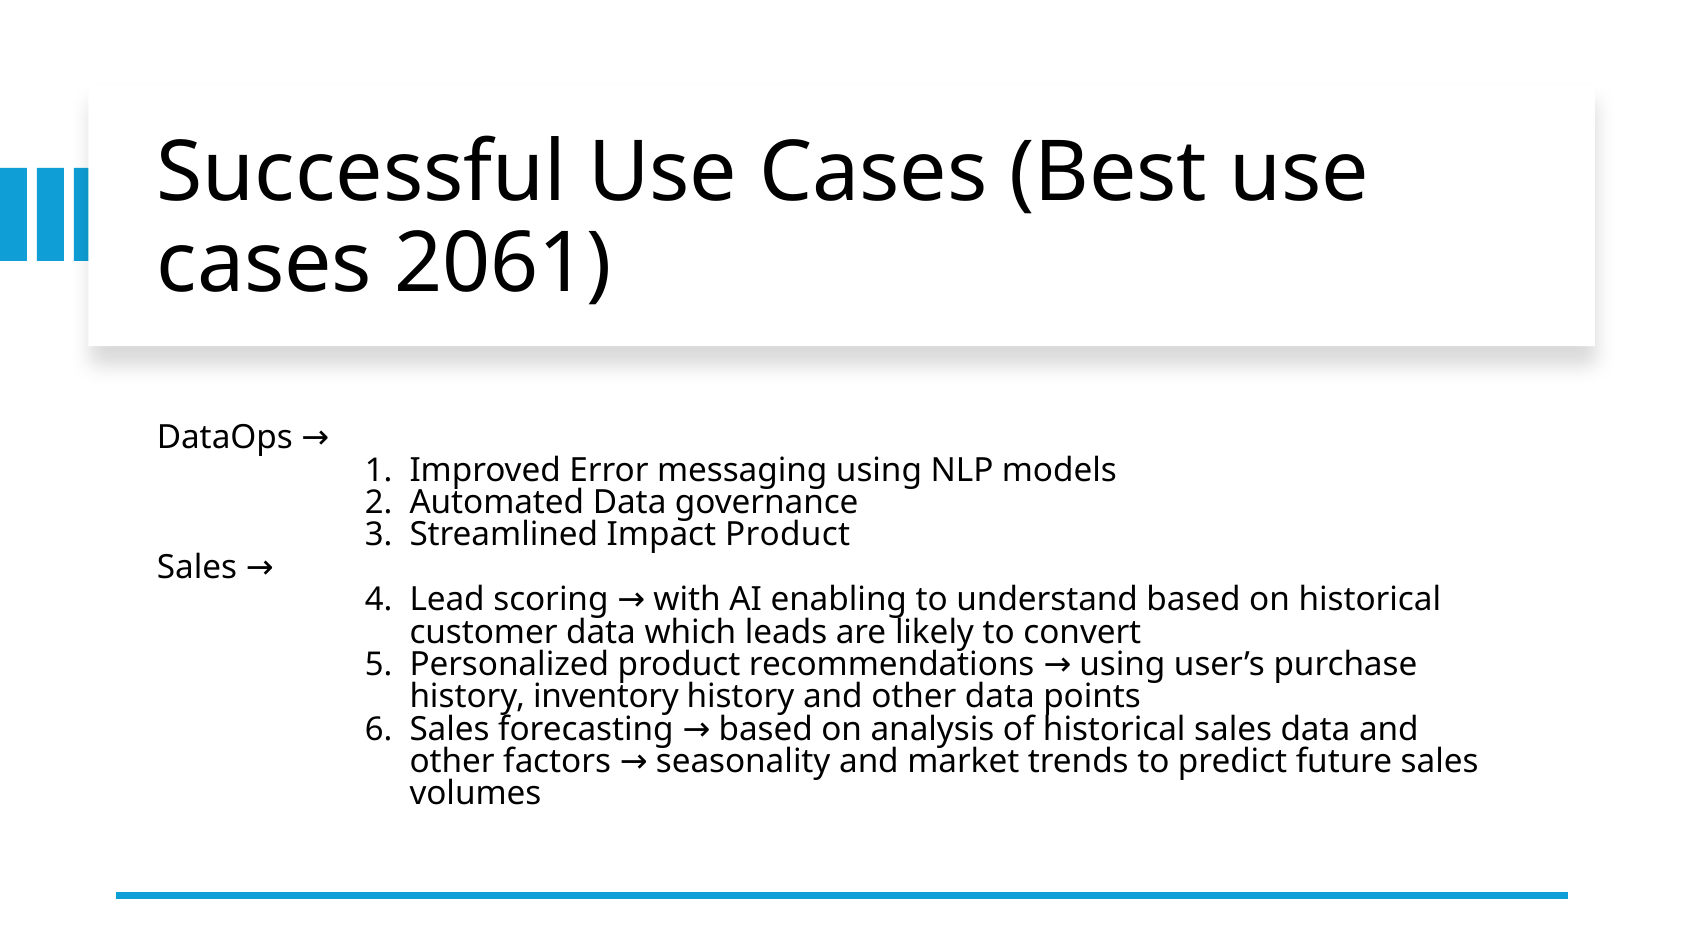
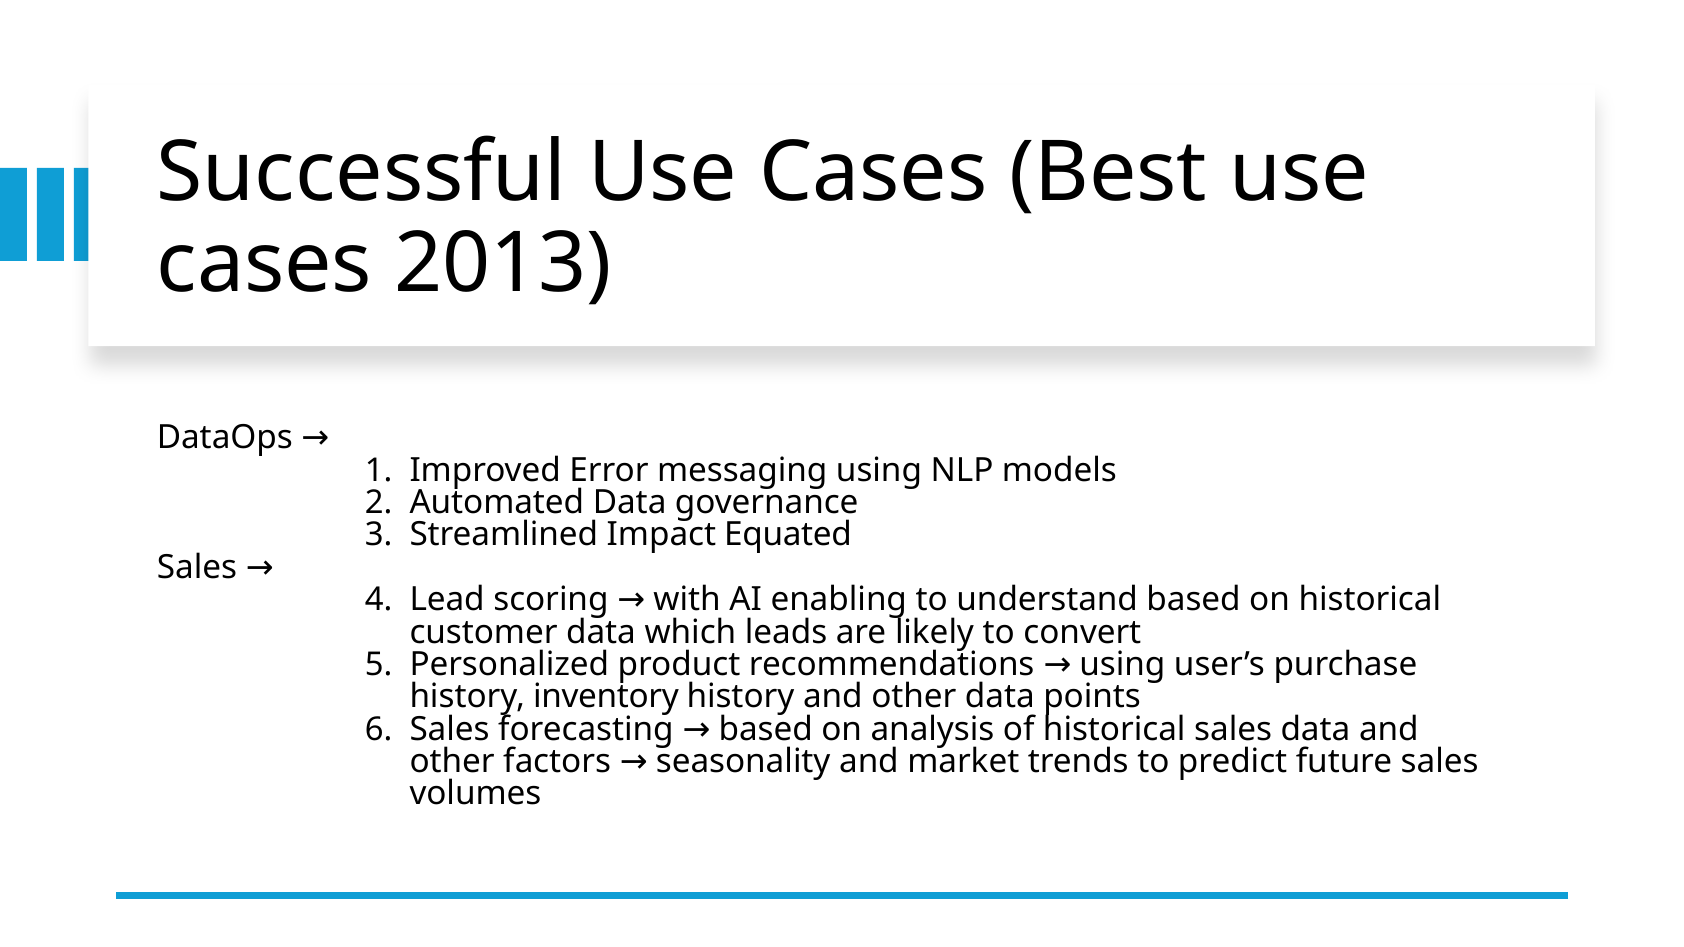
2061: 2061 -> 2013
Impact Product: Product -> Equated
